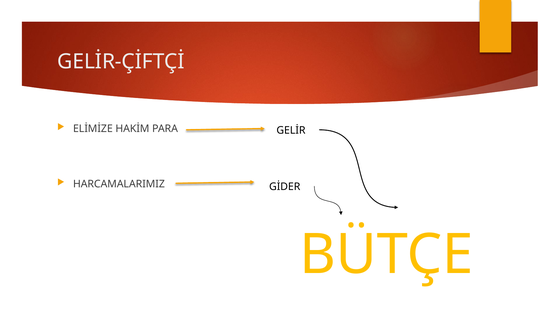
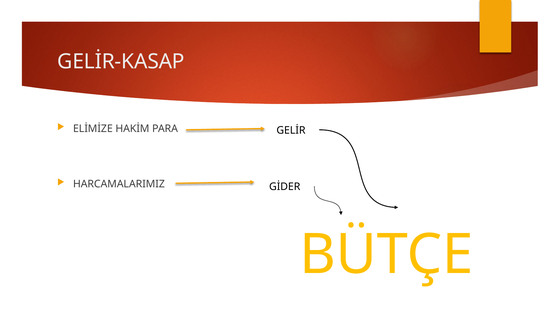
GELİR-ÇİFTÇİ: GELİR-ÇİFTÇİ -> GELİR-KASAP
